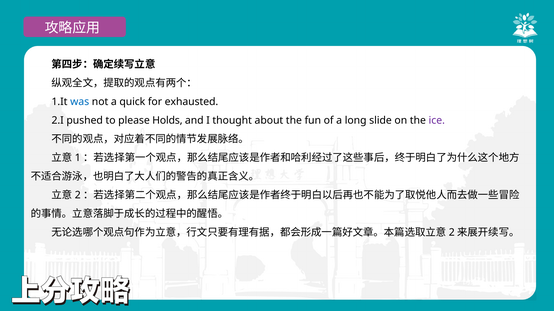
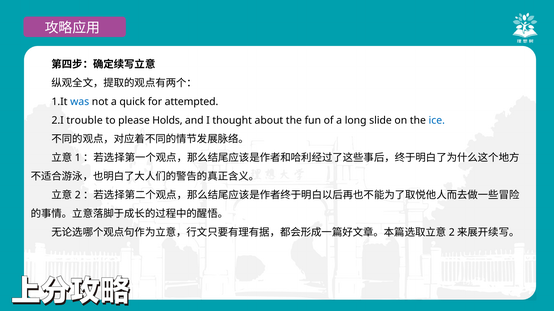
exhausted: exhausted -> attempted
pushed: pushed -> trouble
ice colour: purple -> blue
